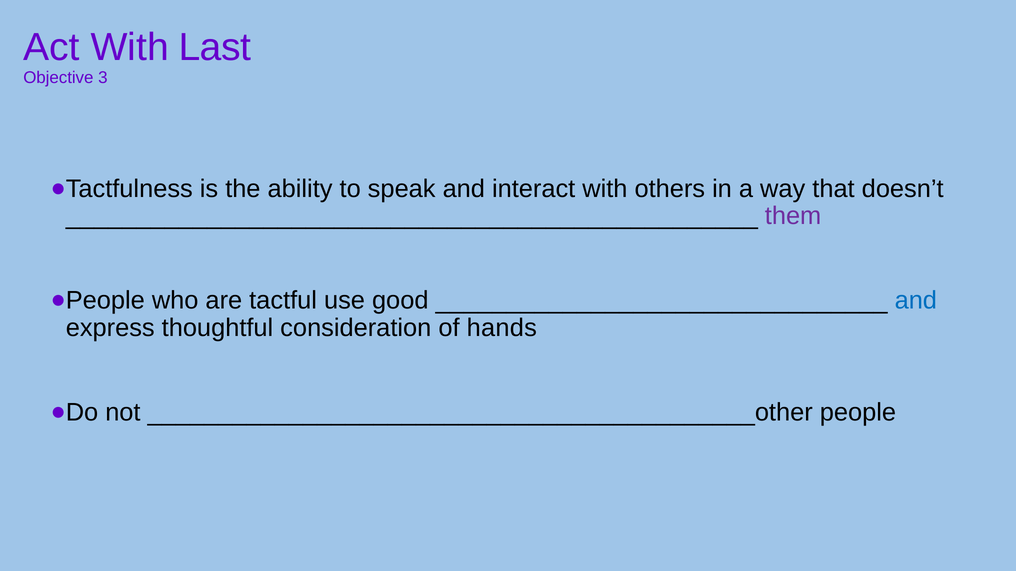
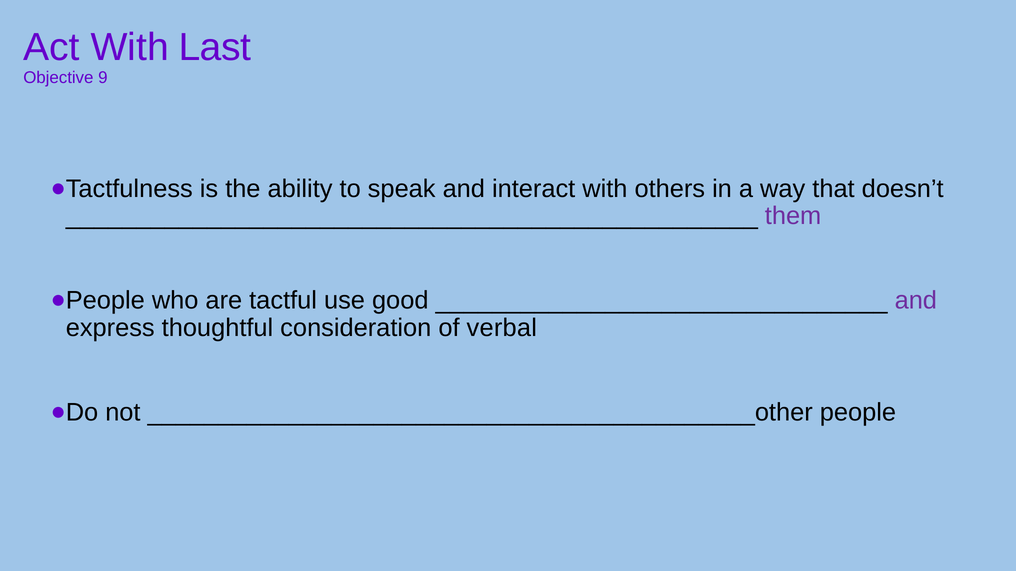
3: 3 -> 9
and at (916, 301) colour: blue -> purple
hands: hands -> verbal
